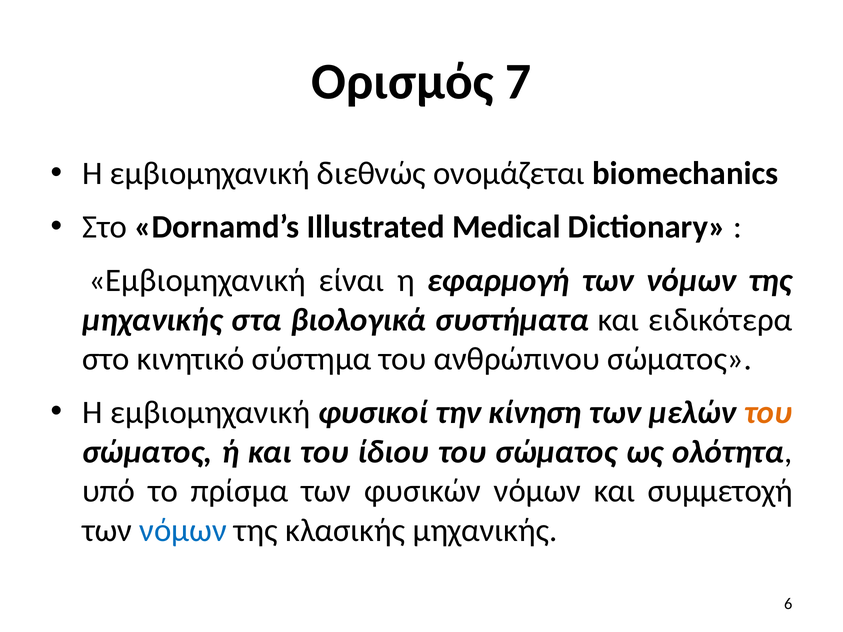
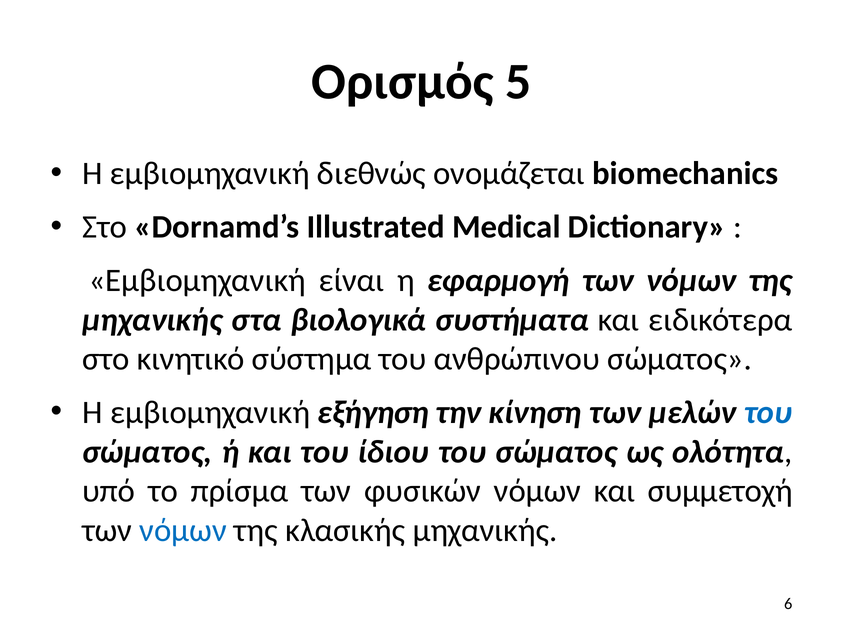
7: 7 -> 5
φυσικοί: φυσικοί -> εξήγηση
του at (768, 413) colour: orange -> blue
